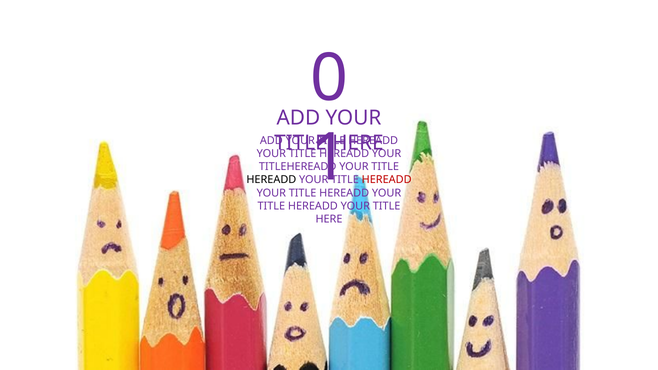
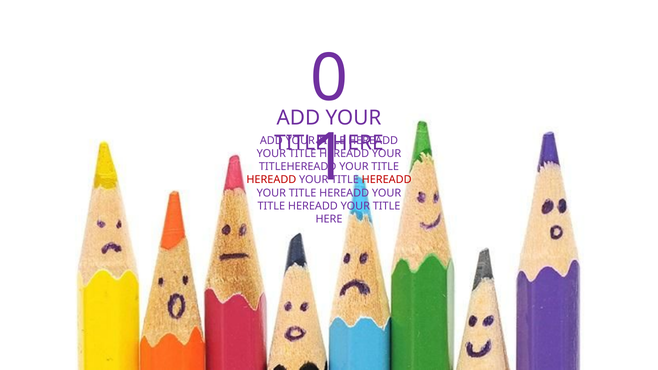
HEREADD at (271, 180) colour: black -> red
